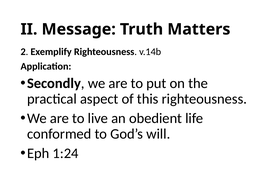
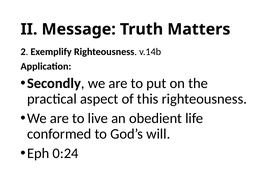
1:24: 1:24 -> 0:24
